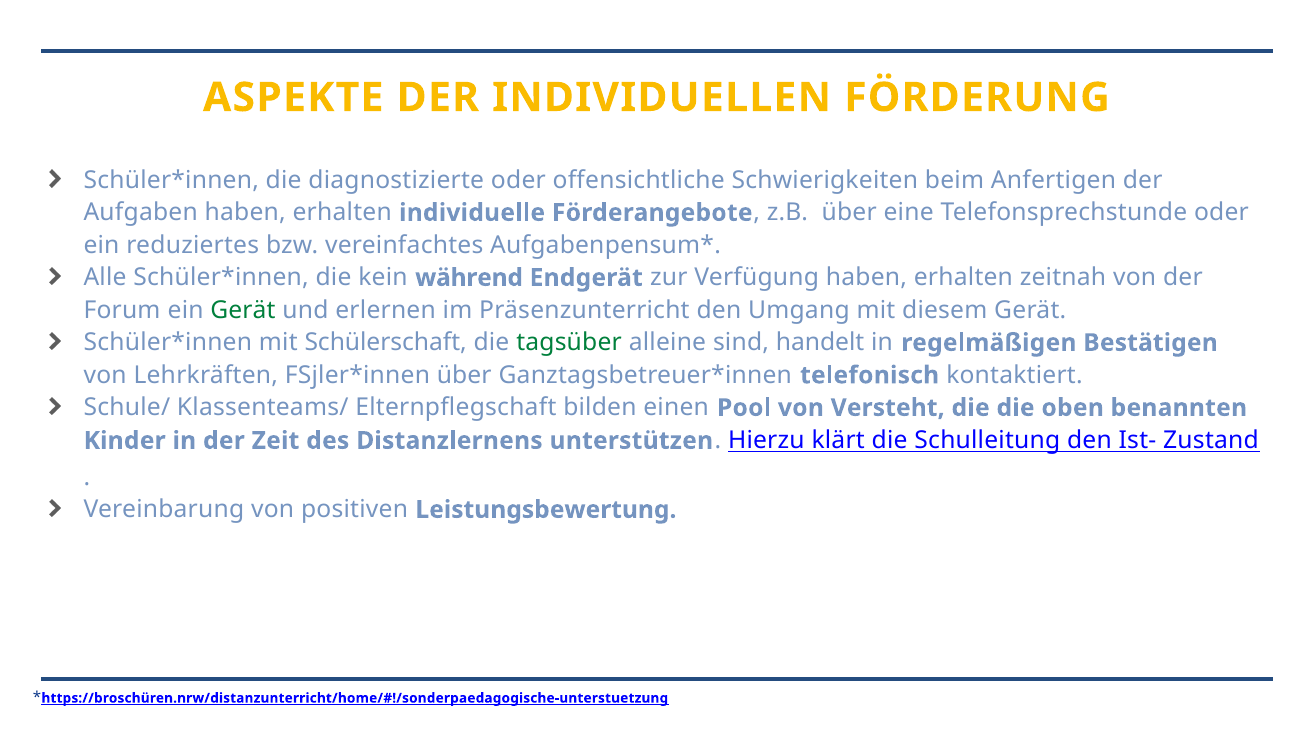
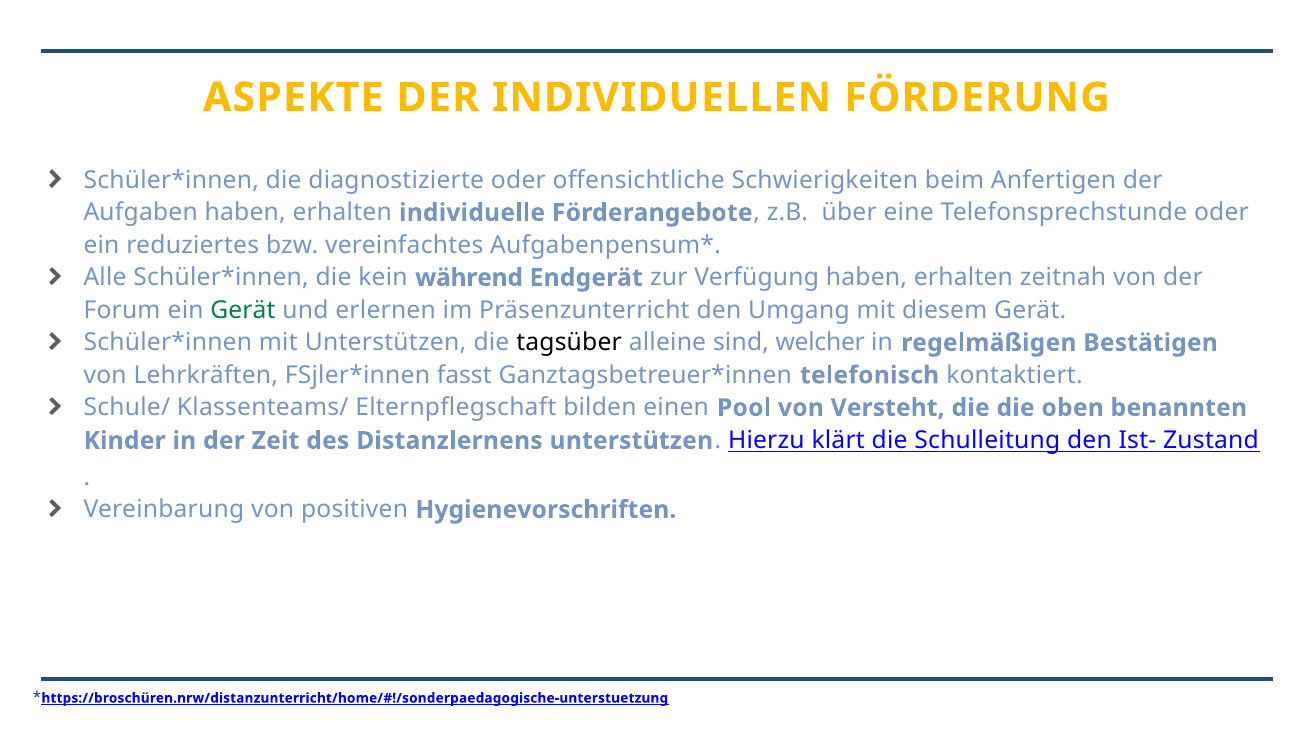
mit Schülerschaft: Schülerschaft -> Unterstützen
tagsüber colour: green -> black
handelt: handelt -> welcher
über at (464, 375): über -> fasst
Leistungsbewertung: Leistungsbewertung -> Hygienevorschriften
